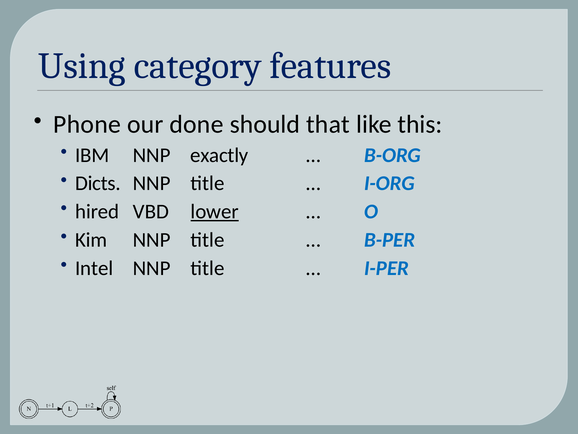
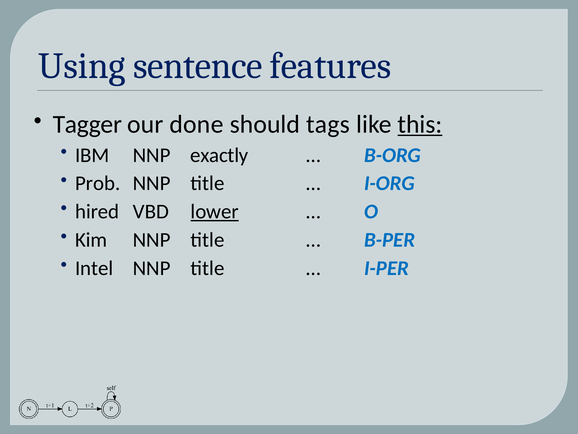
category: category -> sentence
Phone: Phone -> Tagger
that: that -> tags
this underline: none -> present
Dicts: Dicts -> Prob
